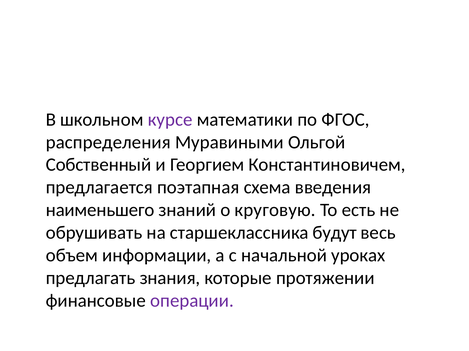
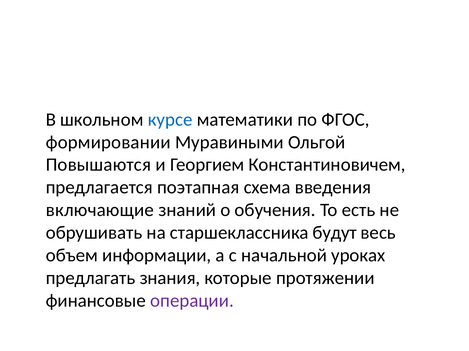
курсе colour: purple -> blue
распределения: распределения -> формировании
Собственный: Собственный -> Повышаются
наименьшего: наименьшего -> включающие
круговую: круговую -> обучения
